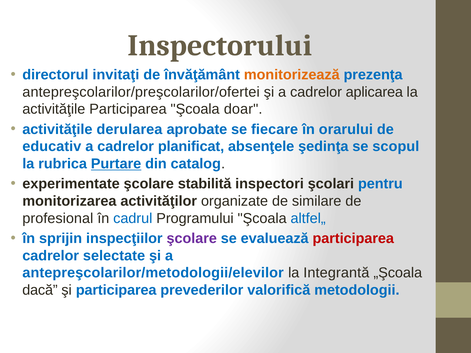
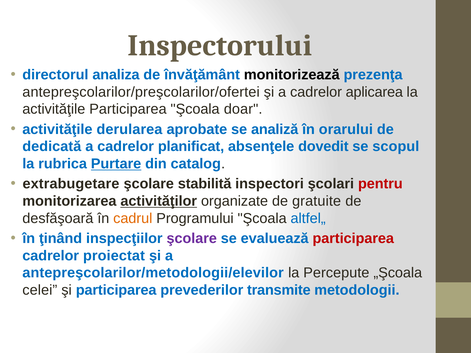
invitaţi: invitaţi -> analiza
monitorizează colour: orange -> black
fiecare: fiecare -> analiză
educativ: educativ -> dedicată
şedinţa: şedinţa -> dovedit
experimentate: experimentate -> extrabugetare
pentru colour: blue -> red
activităţilor underline: none -> present
similare: similare -> gratuite
profesional: profesional -> desfăşoară
cadrul colour: blue -> orange
sprijin: sprijin -> ţinând
selectate: selectate -> proiectat
Integrantă: Integrantă -> Percepute
dacă: dacă -> celei
valorifică: valorifică -> transmite
